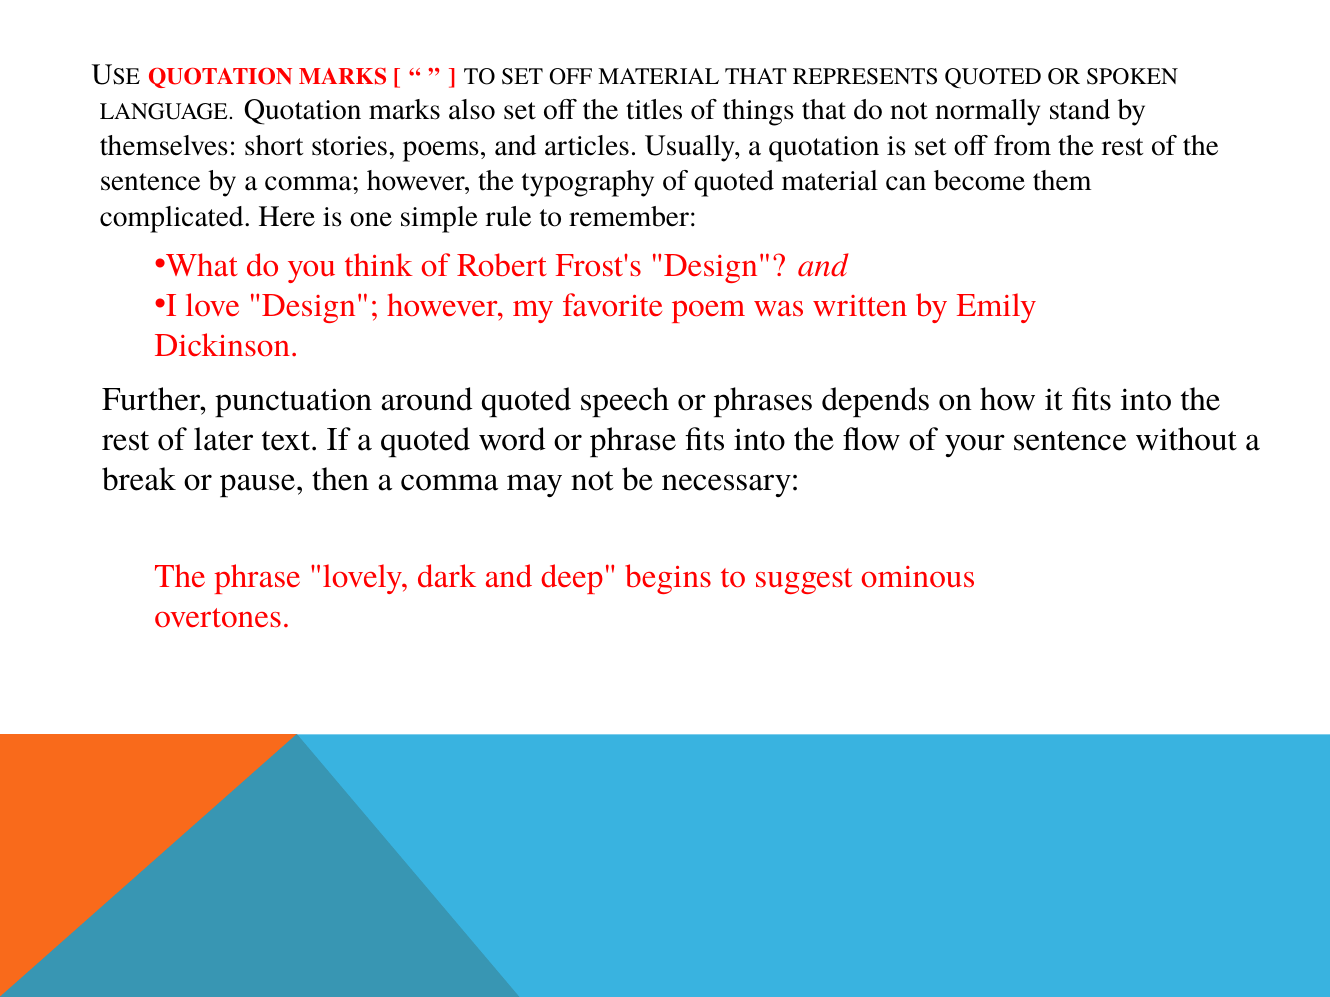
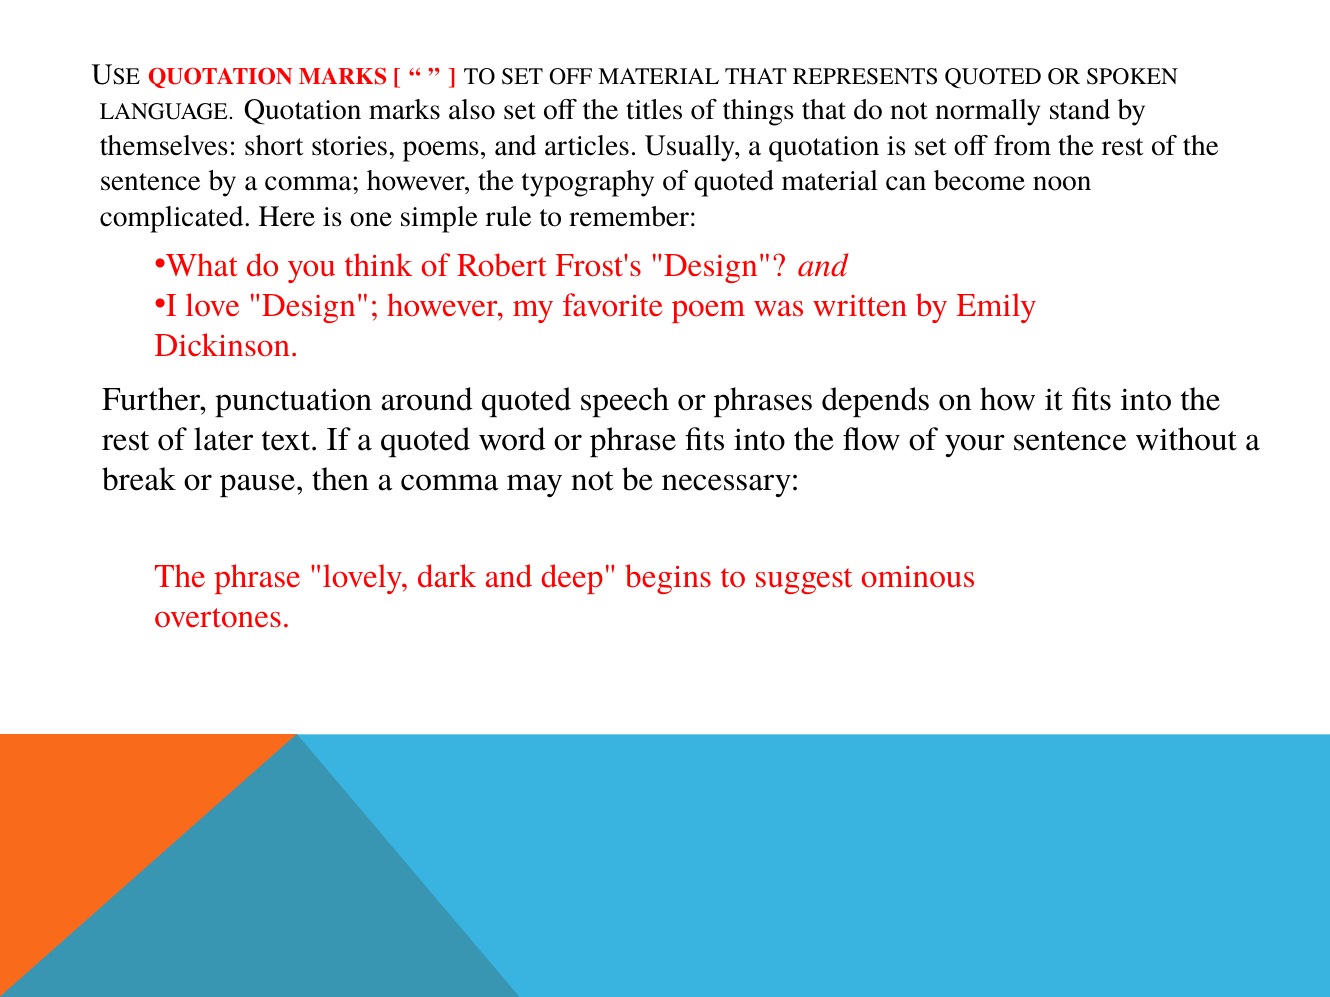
them: them -> noon
